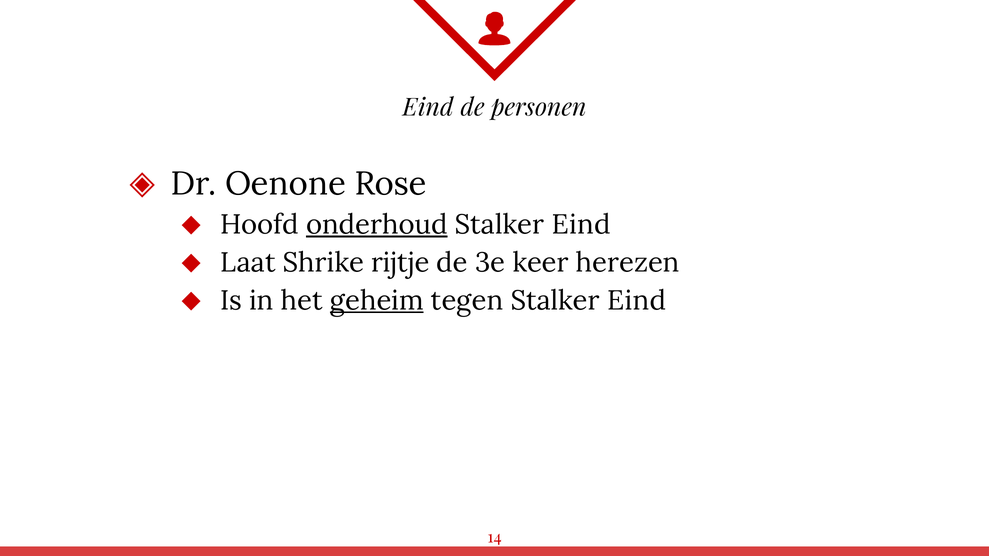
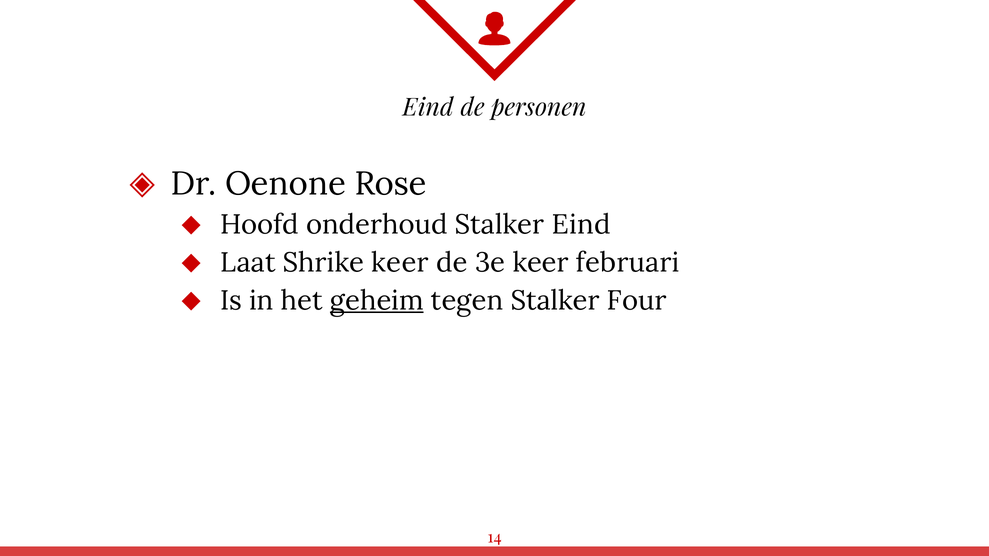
onderhoud underline: present -> none
Shrike rijtje: rijtje -> keer
herezen: herezen -> februari
tegen Stalker Eind: Eind -> Four
